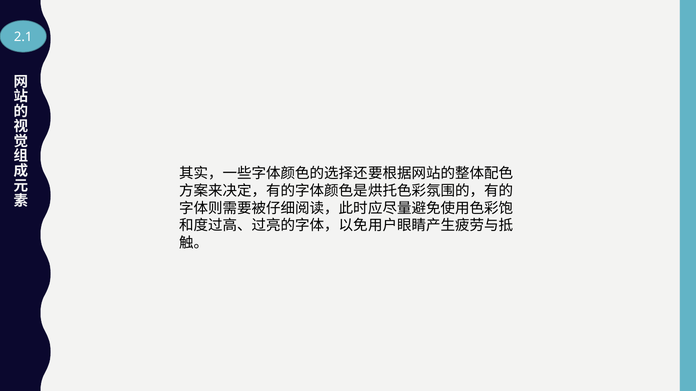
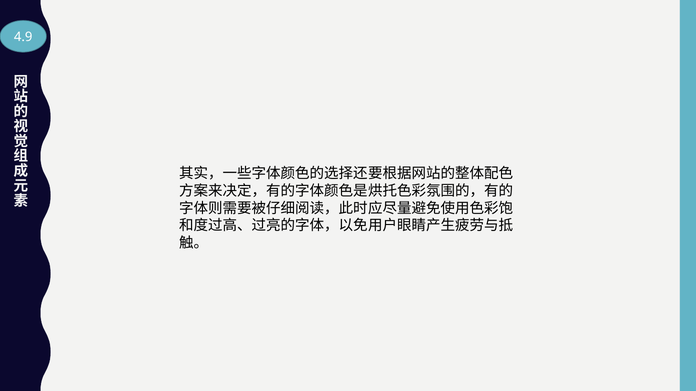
2.1: 2.1 -> 4.9
